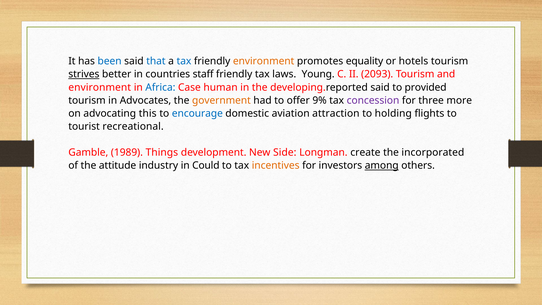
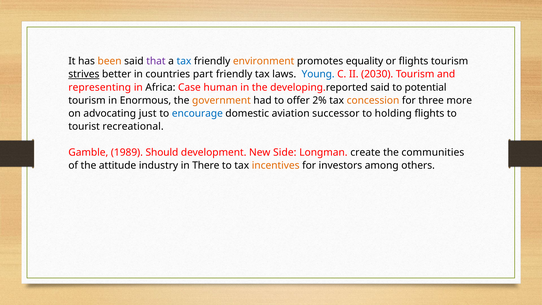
been colour: blue -> orange
that colour: blue -> purple
or hotels: hotels -> flights
staff: staff -> part
Young colour: black -> blue
2093: 2093 -> 2030
environment at (100, 87): environment -> representing
Africa colour: blue -> black
provided: provided -> potential
Advocates: Advocates -> Enormous
9%: 9% -> 2%
concession colour: purple -> orange
this: this -> just
attraction: attraction -> successor
Things: Things -> Should
incorporated: incorporated -> communities
Could: Could -> There
among underline: present -> none
